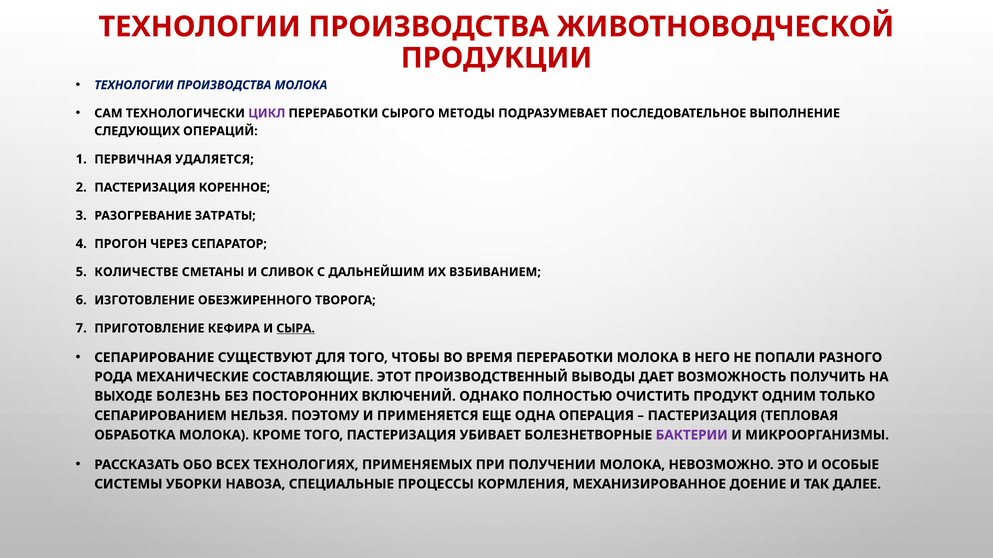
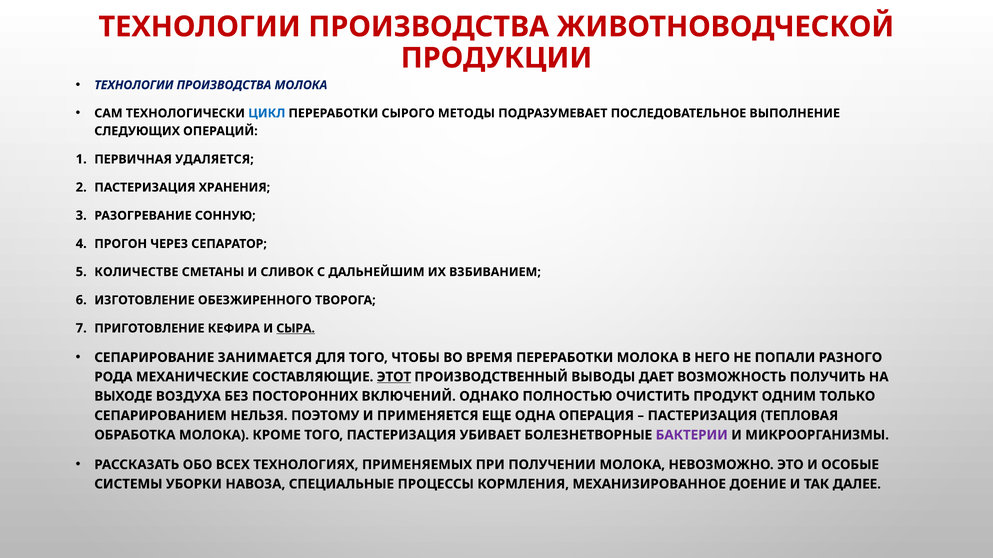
ЦИКЛ colour: purple -> blue
КОРЕННОЕ: КОРЕННОЕ -> ХРАНЕНИЯ
ЗАТРАТЫ: ЗАТРАТЫ -> СОННУЮ
СУЩЕСТВУЮТ: СУЩЕСТВУЮТ -> ЗАНИМАЕТСЯ
ЭТОТ underline: none -> present
БОЛЕЗНЬ: БОЛЕЗНЬ -> ВОЗДУХА
